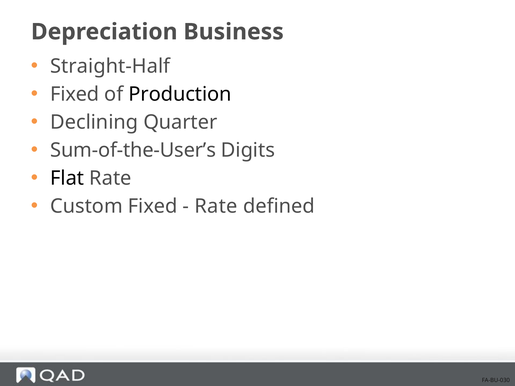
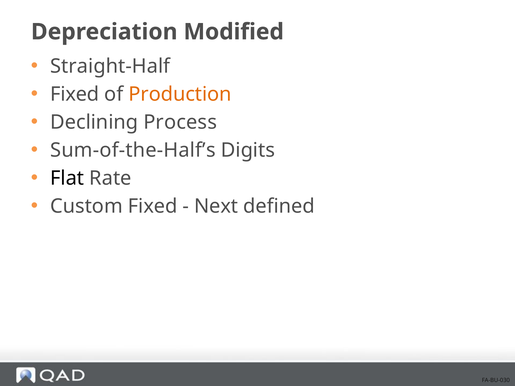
Business: Business -> Modified
Production colour: black -> orange
Quarter: Quarter -> Process
Sum-of-the-User’s: Sum-of-the-User’s -> Sum-of-the-Half’s
Rate at (216, 207): Rate -> Next
